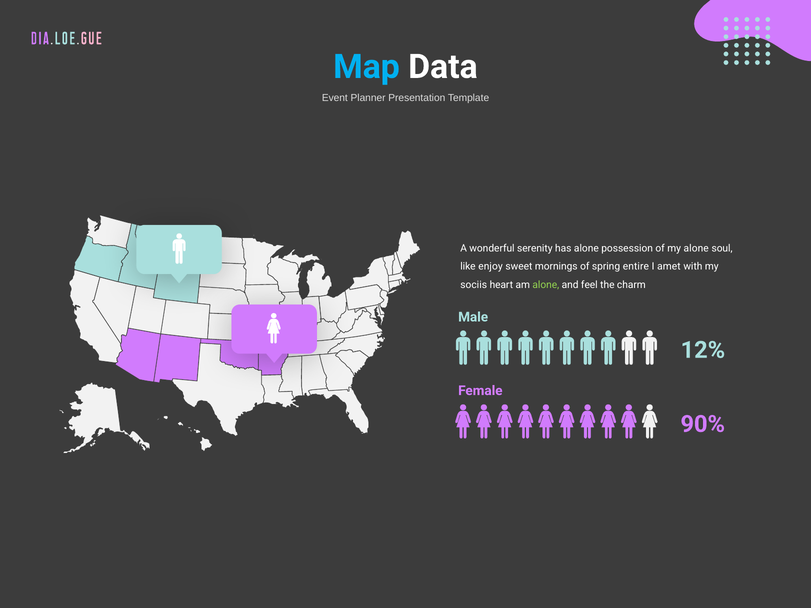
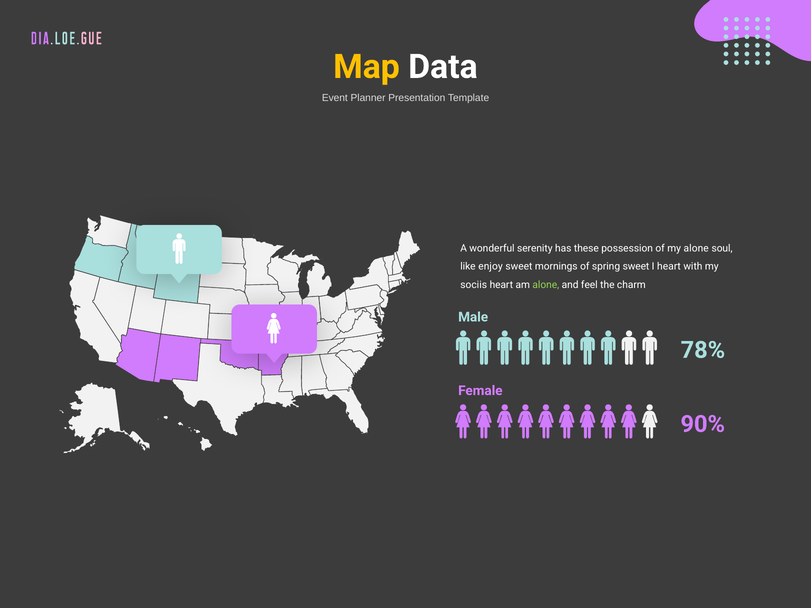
Map colour: light blue -> yellow
has alone: alone -> these
spring entire: entire -> sweet
I amet: amet -> heart
12%: 12% -> 78%
